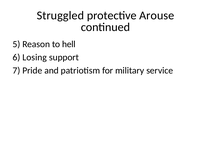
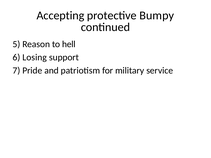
Struggled: Struggled -> Accepting
Arouse: Arouse -> Bumpy
